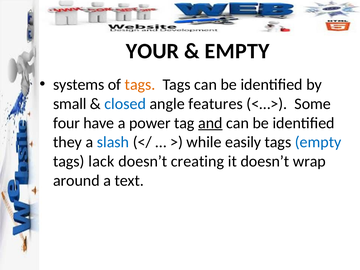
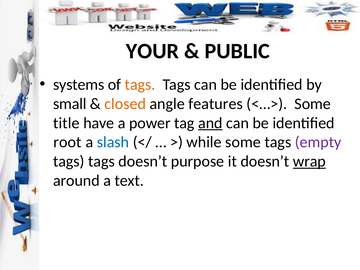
EMPTY at (237, 51): EMPTY -> PUBLIC
closed colour: blue -> orange
four: four -> title
they: they -> root
while easily: easily -> some
empty at (318, 142) colour: blue -> purple
lack at (101, 161): lack -> tags
creating: creating -> purpose
wrap underline: none -> present
